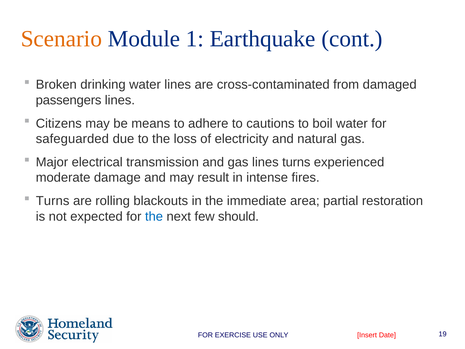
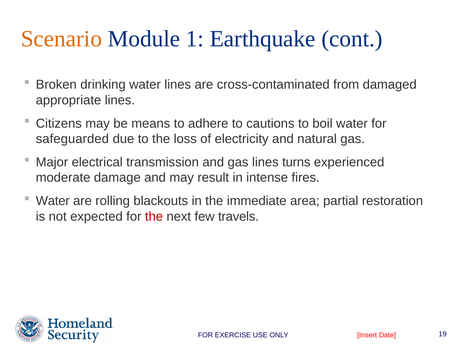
passengers: passengers -> appropriate
Turns at (53, 201): Turns -> Water
the at (154, 216) colour: blue -> red
should: should -> travels
